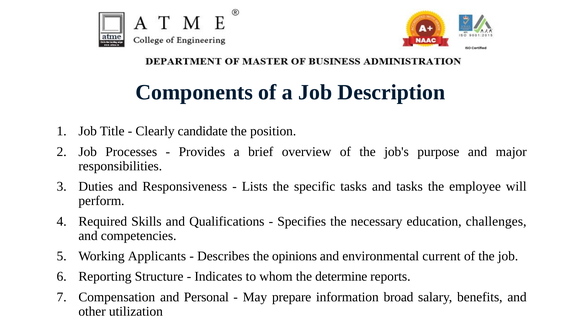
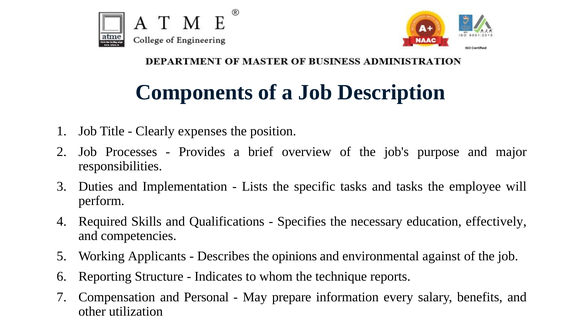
candidate: candidate -> expenses
Responsiveness: Responsiveness -> Implementation
challenges: challenges -> effectively
current: current -> against
determine: determine -> technique
broad: broad -> every
